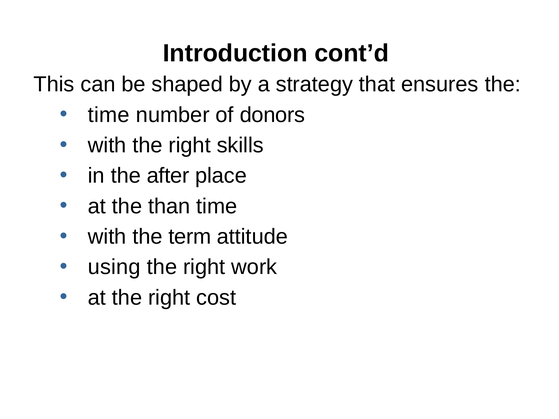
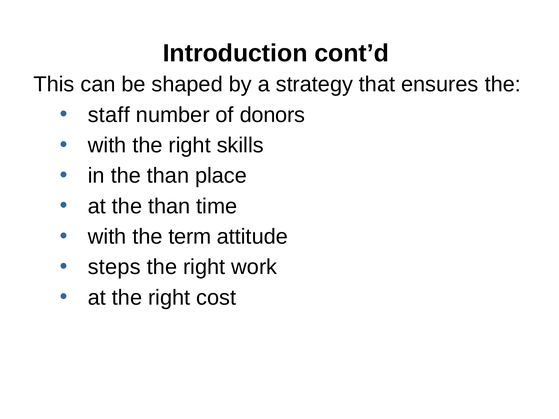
time at (109, 115): time -> staff
in the after: after -> than
using: using -> steps
